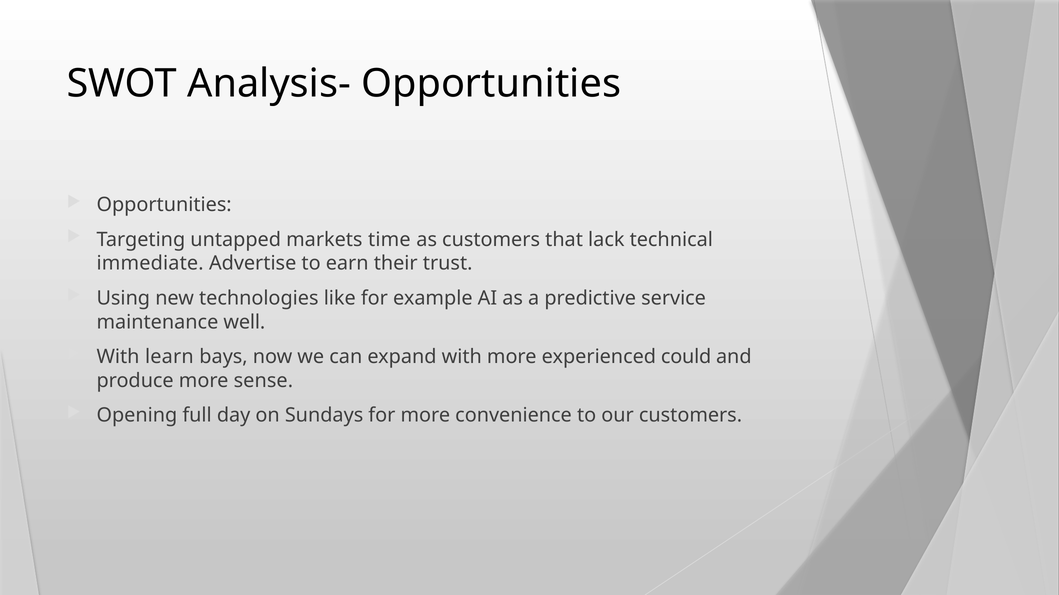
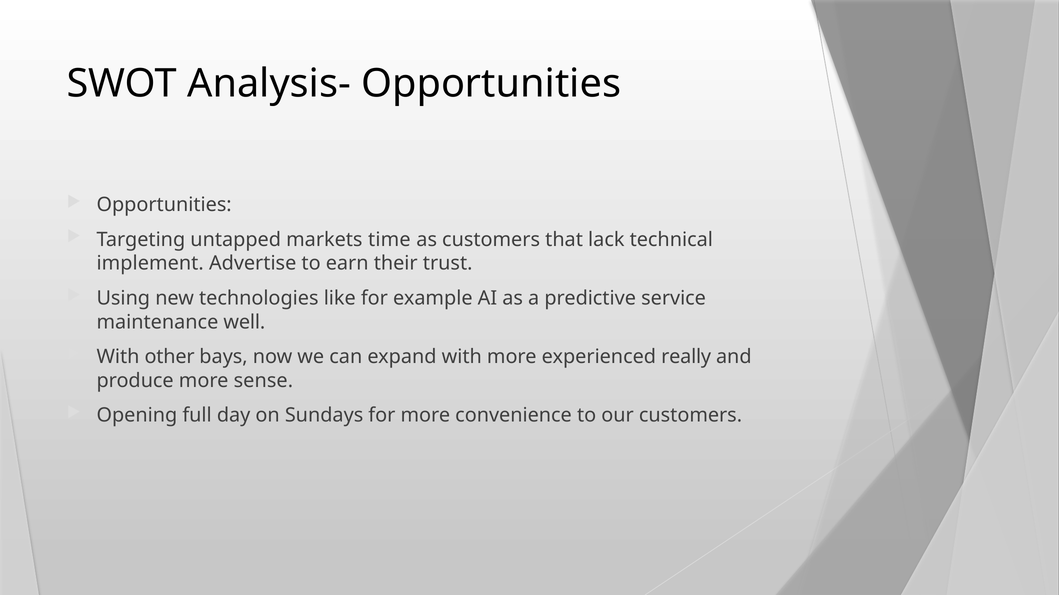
immediate: immediate -> implement
learn: learn -> other
could: could -> really
